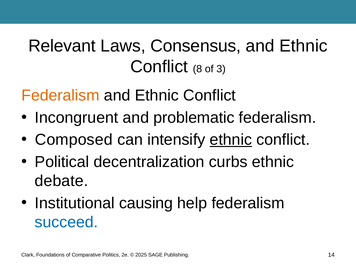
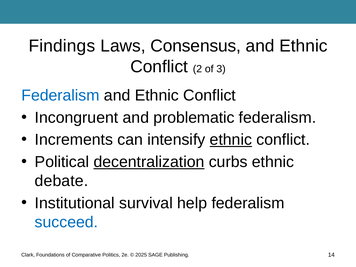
Relevant: Relevant -> Findings
8: 8 -> 2
Federalism at (60, 95) colour: orange -> blue
Composed: Composed -> Increments
decentralization underline: none -> present
causing: causing -> survival
